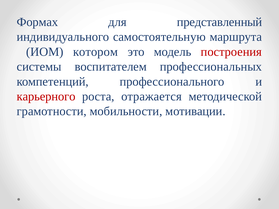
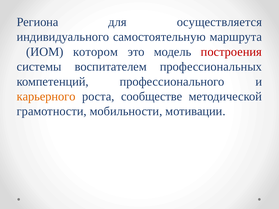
Формах: Формах -> Региона
представленный: представленный -> осуществляется
карьерного colour: red -> orange
отражается: отражается -> сообществе
